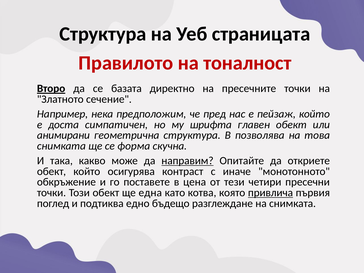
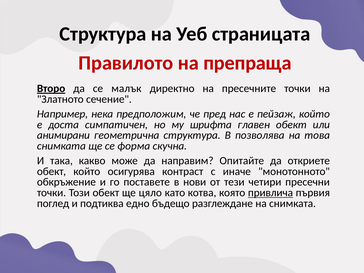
тоналност: тоналност -> препраща
базата: базата -> малък
направим underline: present -> none
цена: цена -> нови
една: една -> цяло
